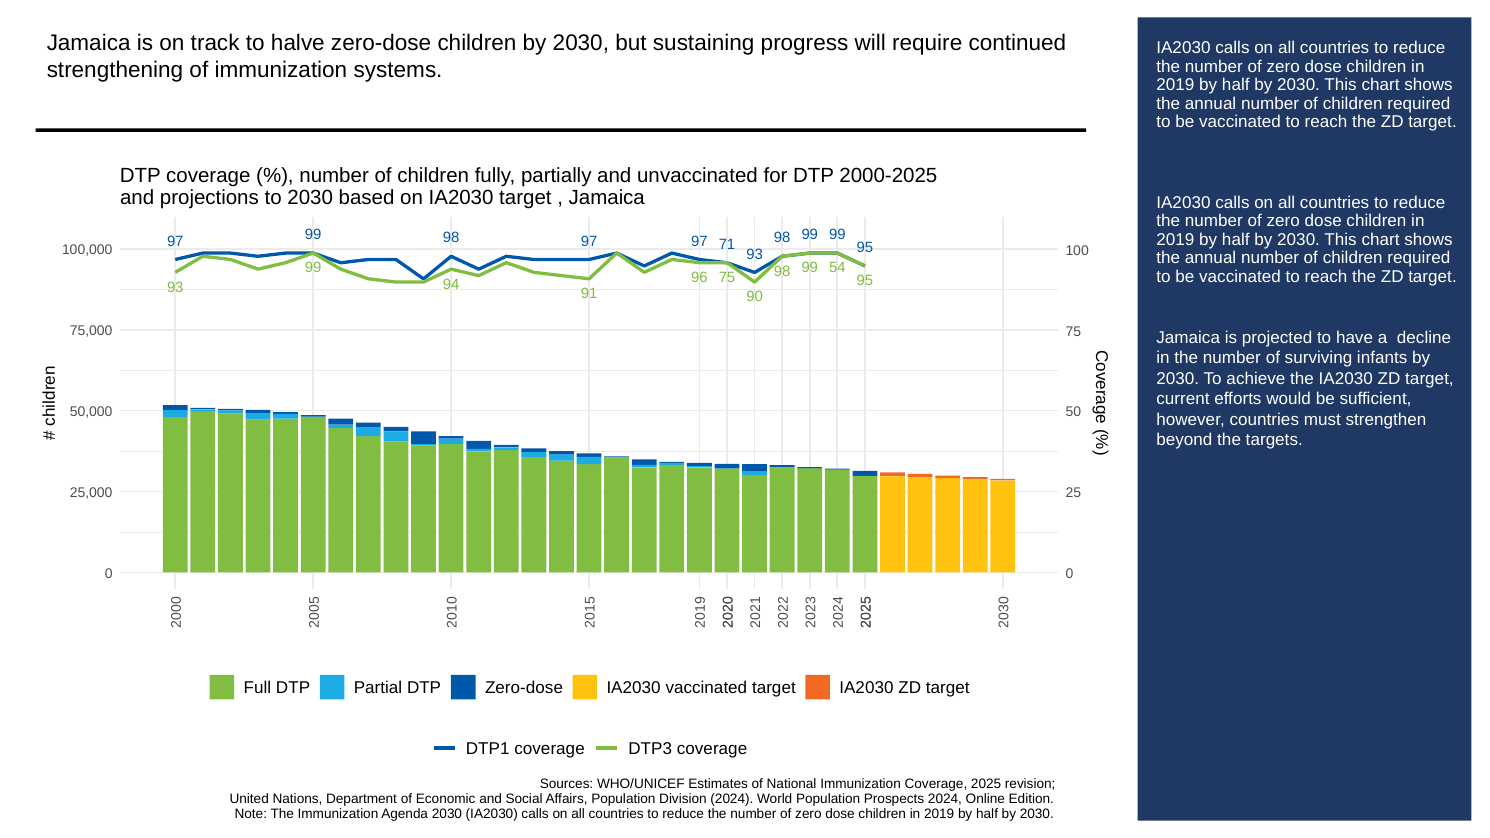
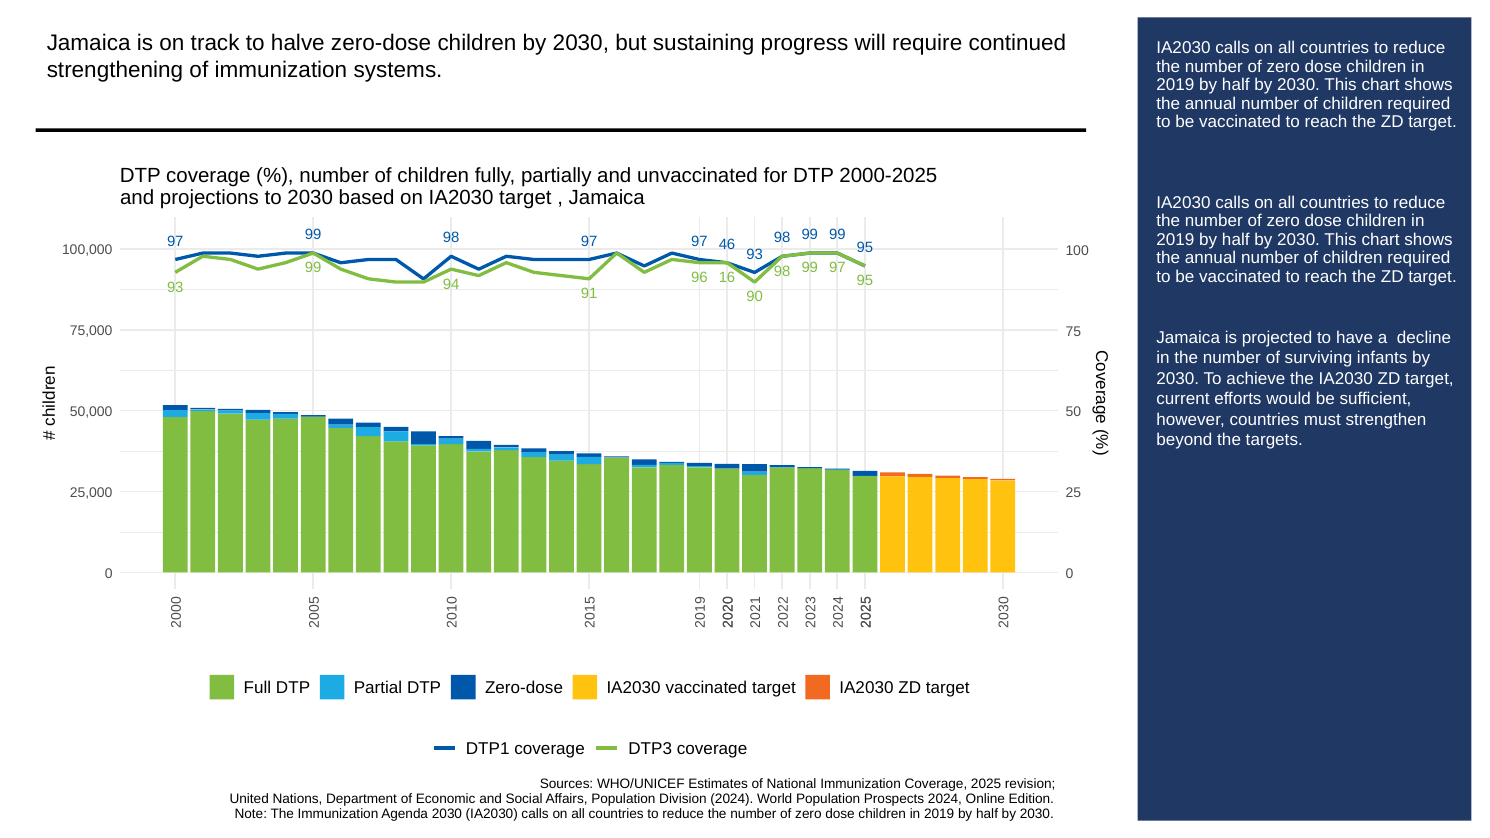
71: 71 -> 46
99 54: 54 -> 97
96 75: 75 -> 16
